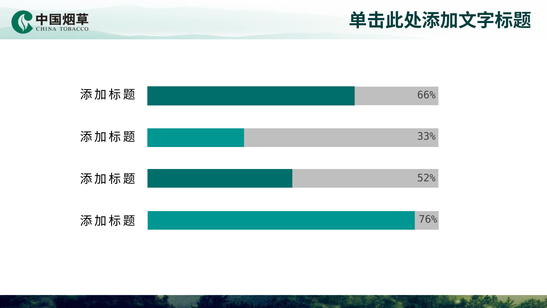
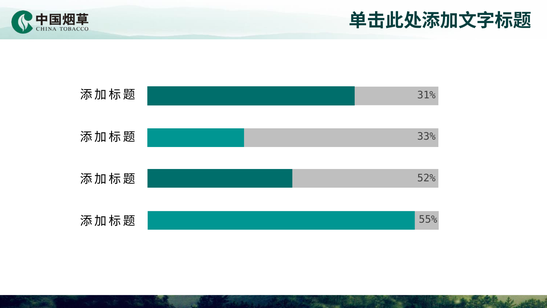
66%: 66% -> 31%
76%: 76% -> 55%
